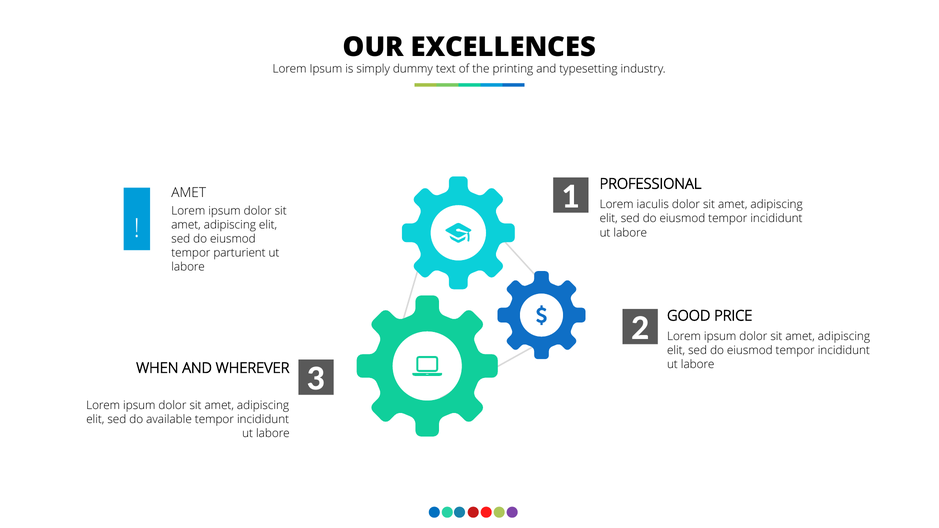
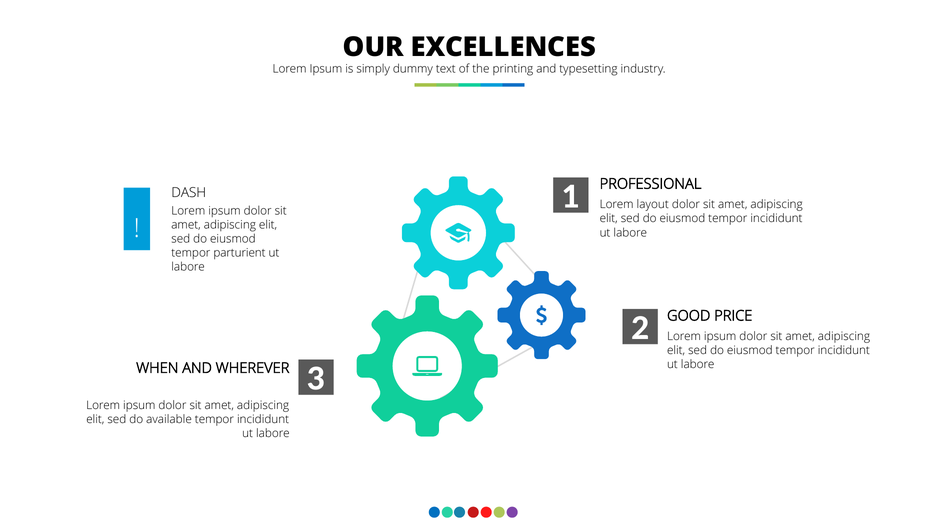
AMET at (189, 193): AMET -> DASH
iaculis: iaculis -> layout
